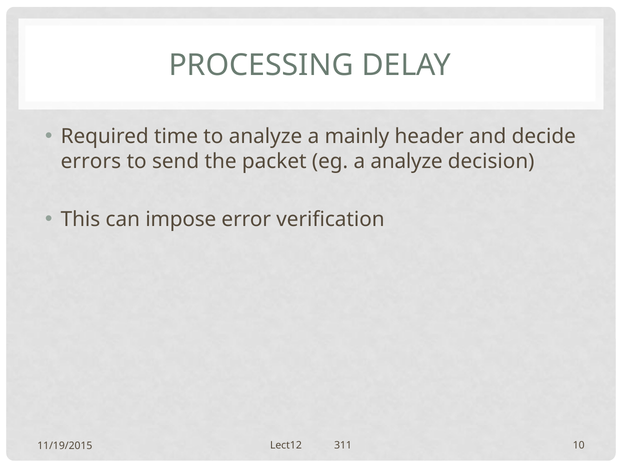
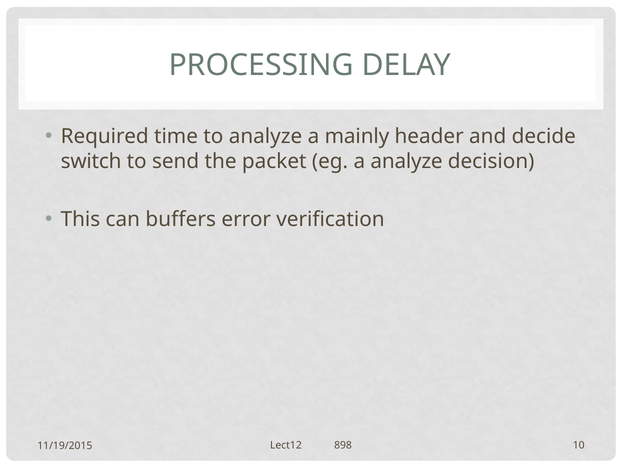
errors: errors -> switch
impose: impose -> buffers
311: 311 -> 898
